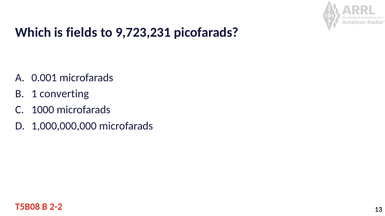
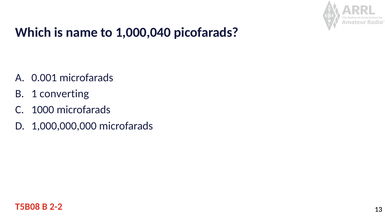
fields: fields -> name
9,723,231: 9,723,231 -> 1,000,040
